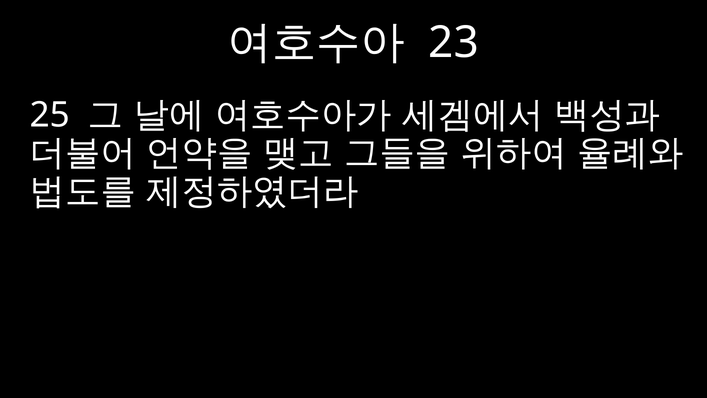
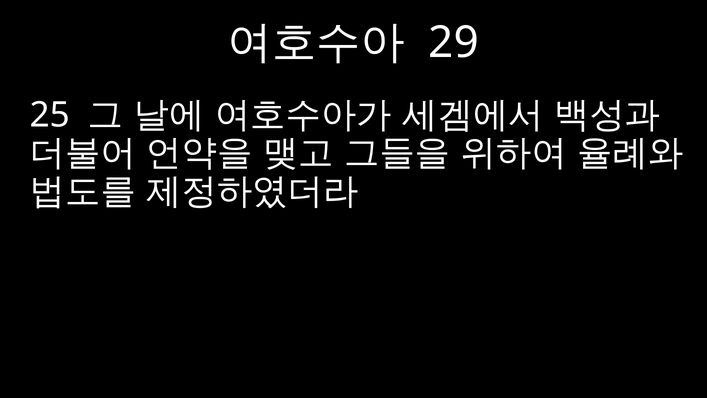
23: 23 -> 29
